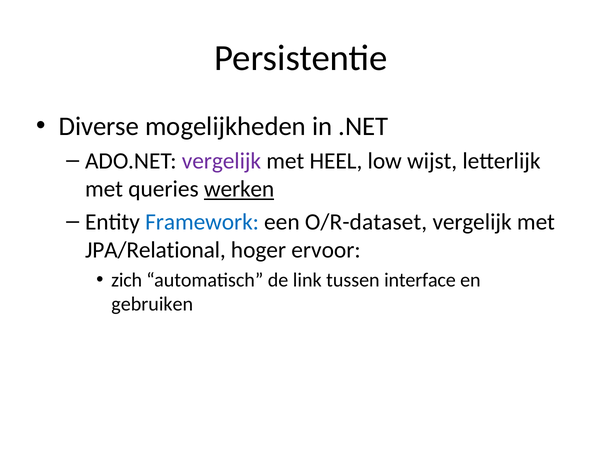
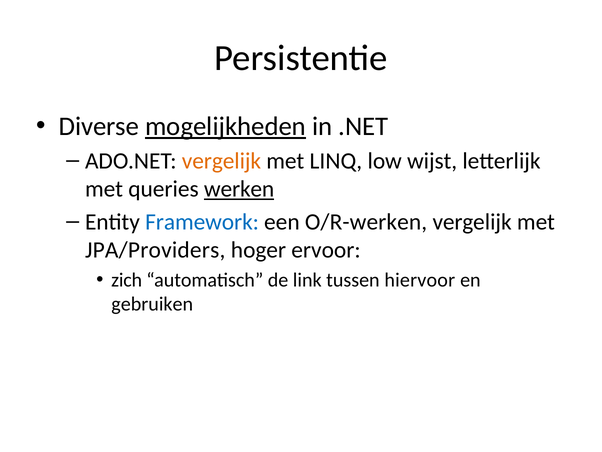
mogelijkheden underline: none -> present
vergelijk at (221, 161) colour: purple -> orange
HEEL: HEEL -> LINQ
O/R-dataset: O/R-dataset -> O/R-werken
JPA/Relational: JPA/Relational -> JPA/Providers
interface: interface -> hiervoor
